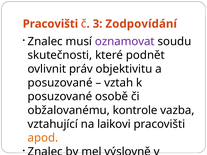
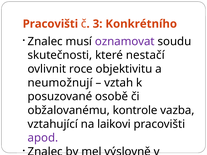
Zodpovídání: Zodpovídání -> Konkrétního
podnět: podnět -> nestačí
práv: práv -> roce
posuzované at (60, 83): posuzované -> neumožnují
apod colour: orange -> purple
